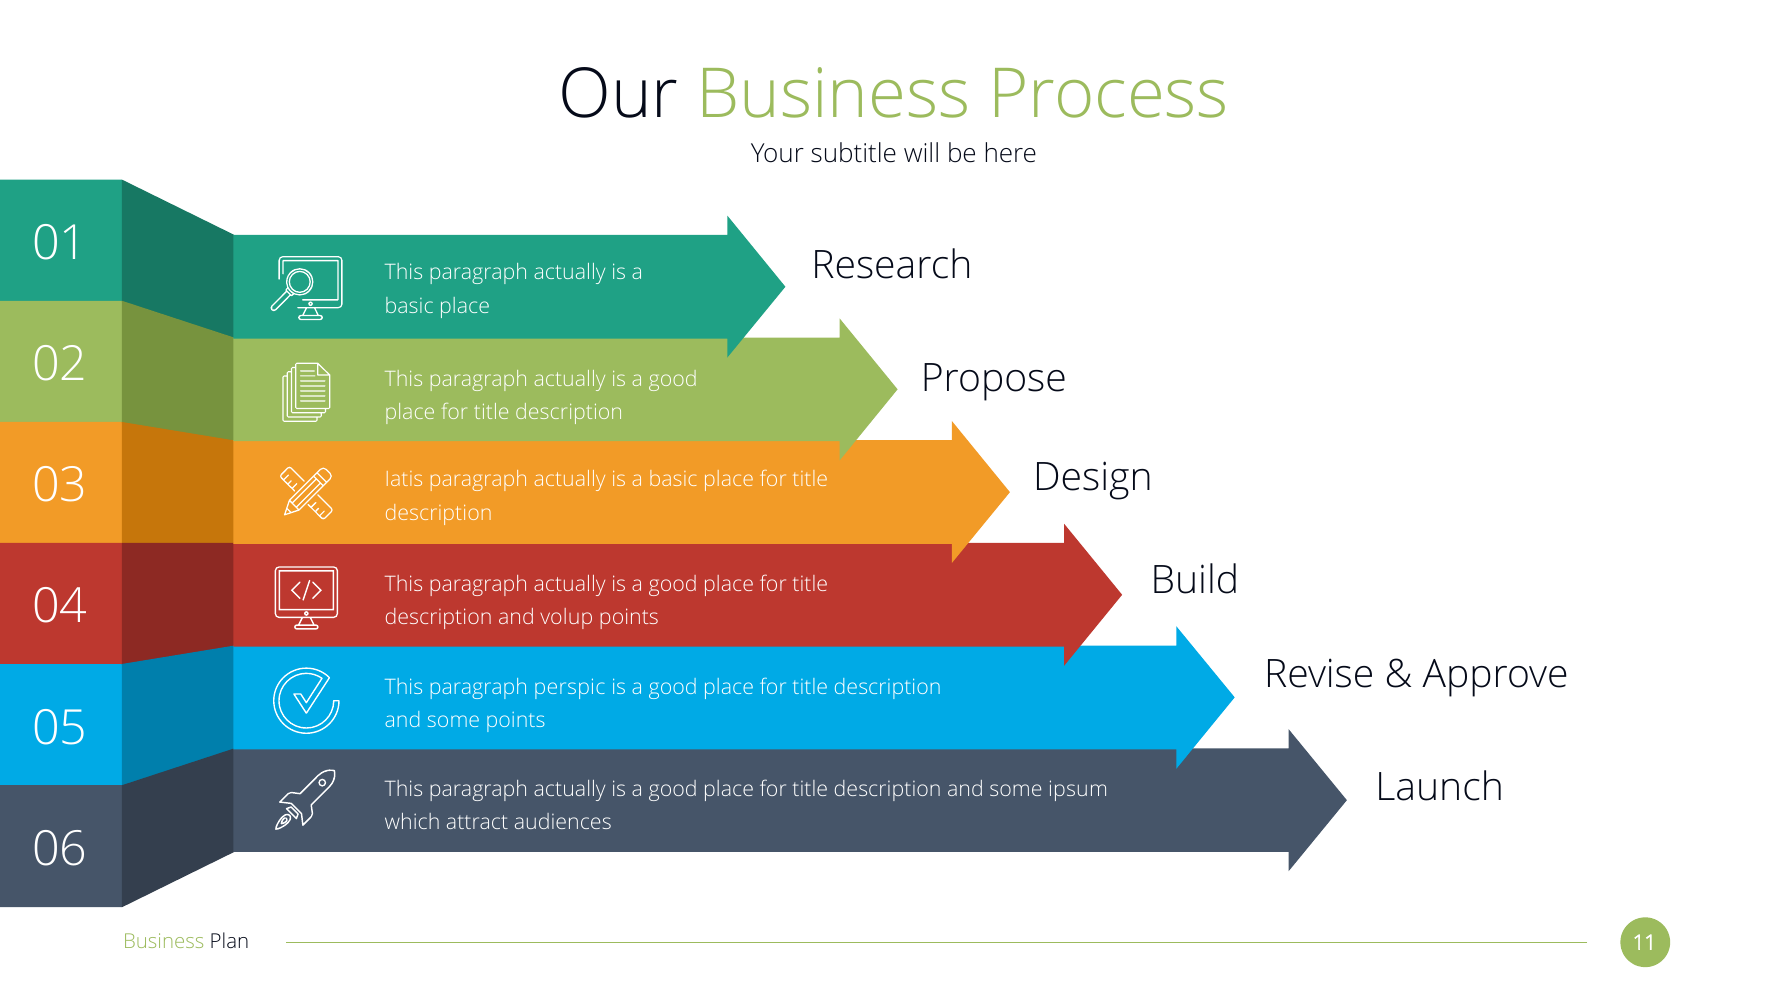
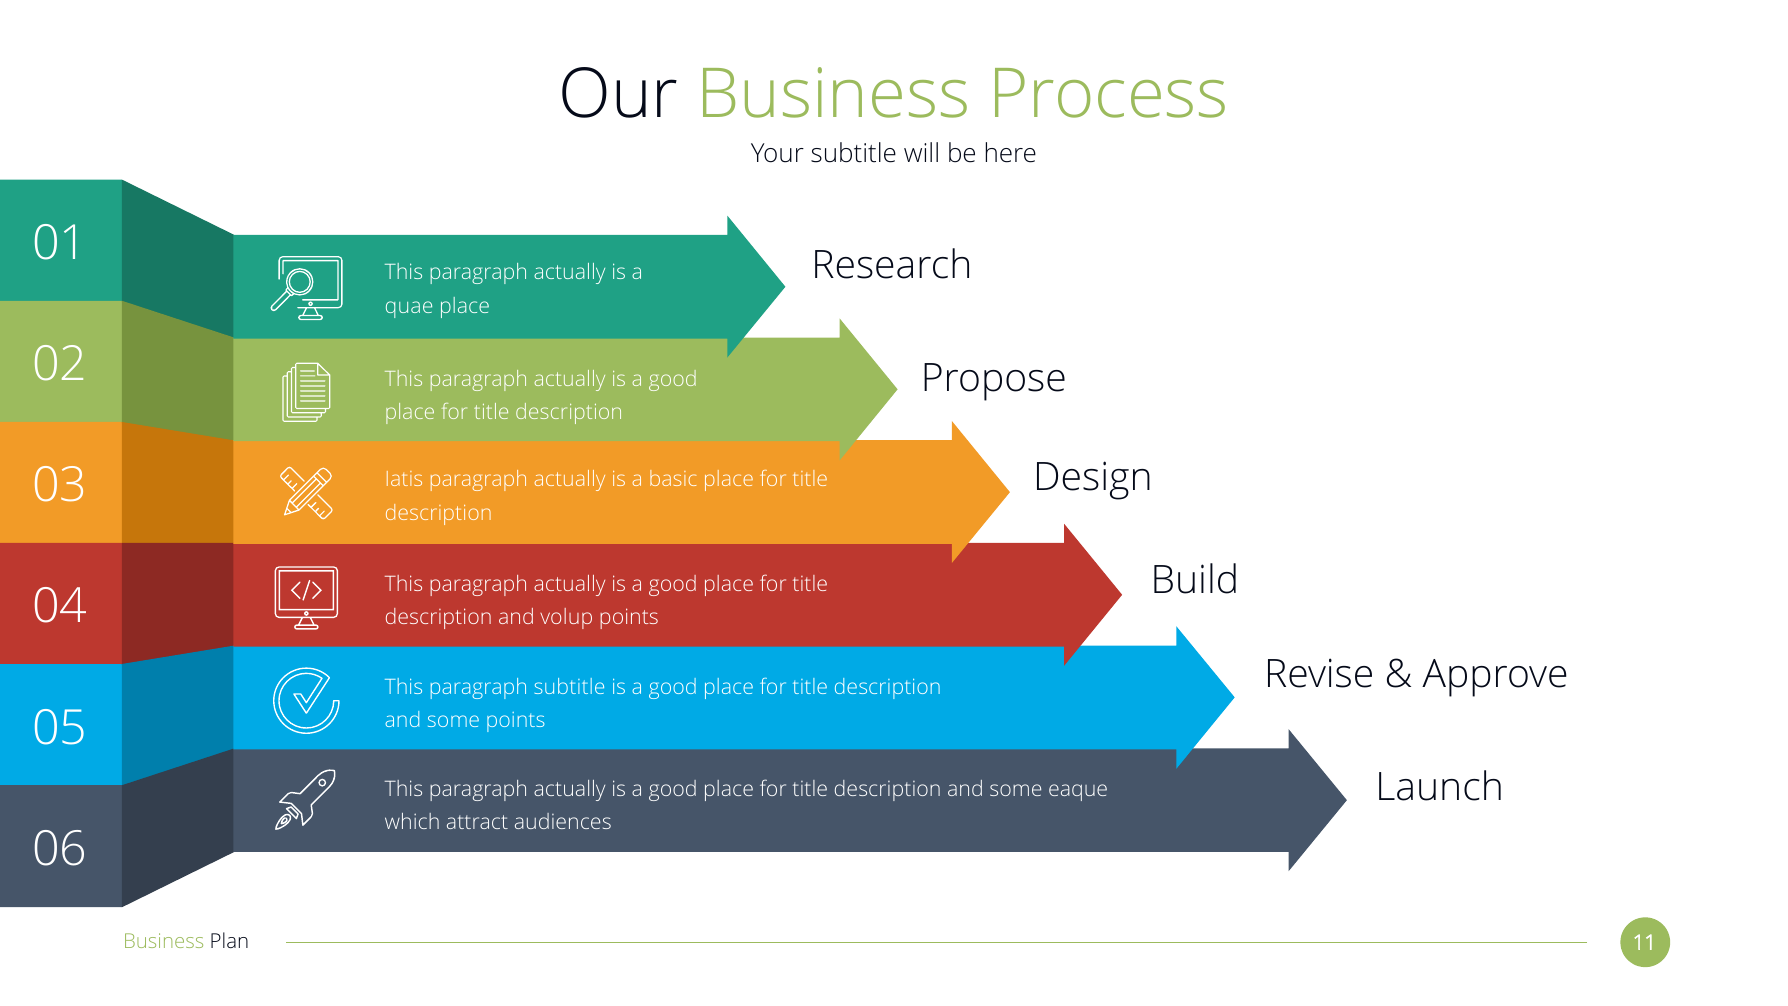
basic at (409, 306): basic -> quae
paragraph perspic: perspic -> subtitle
ipsum: ipsum -> eaque
